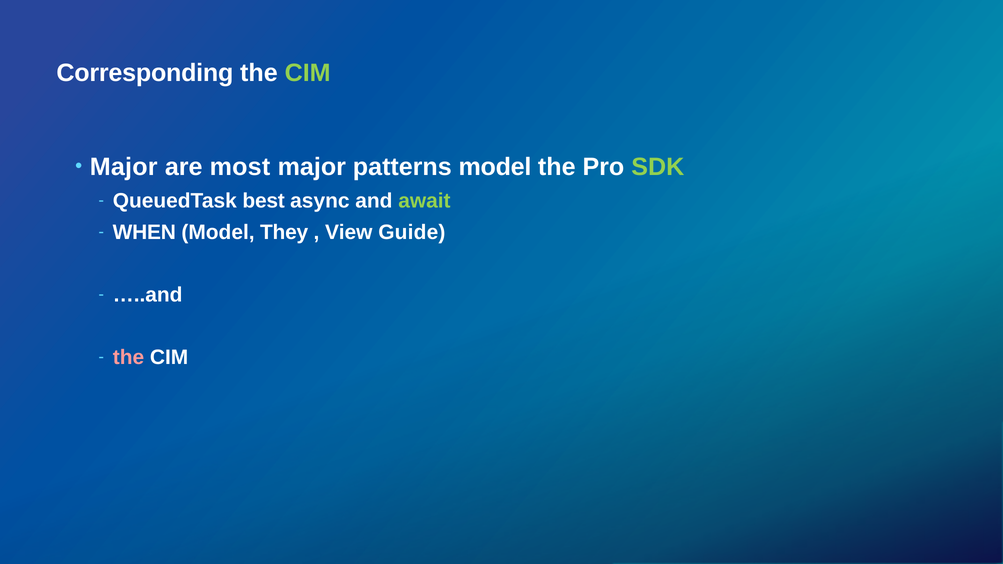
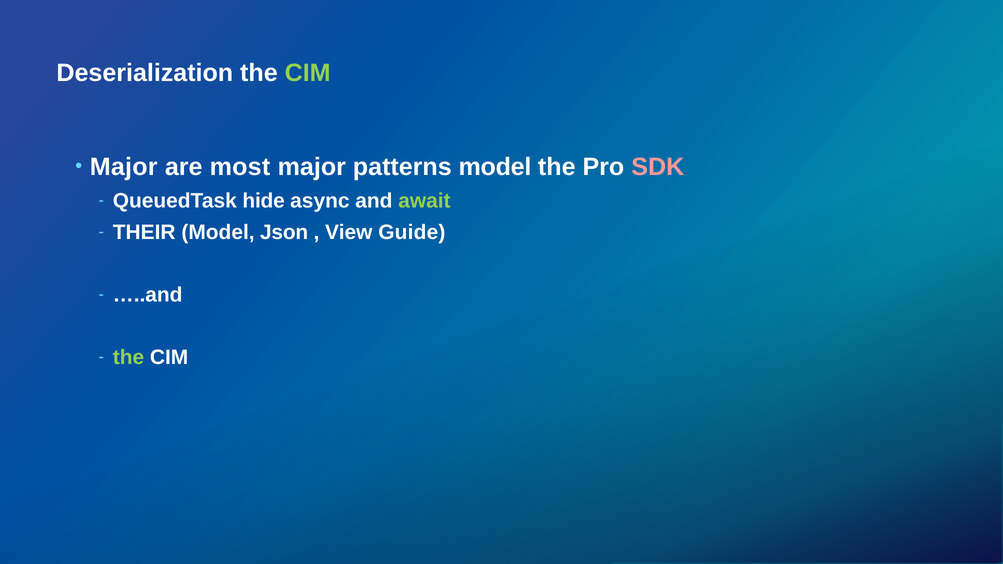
Corresponding: Corresponding -> Deserialization
SDK colour: light green -> pink
best: best -> hide
WHEN: WHEN -> THEIR
They: They -> Json
the at (128, 358) colour: pink -> light green
